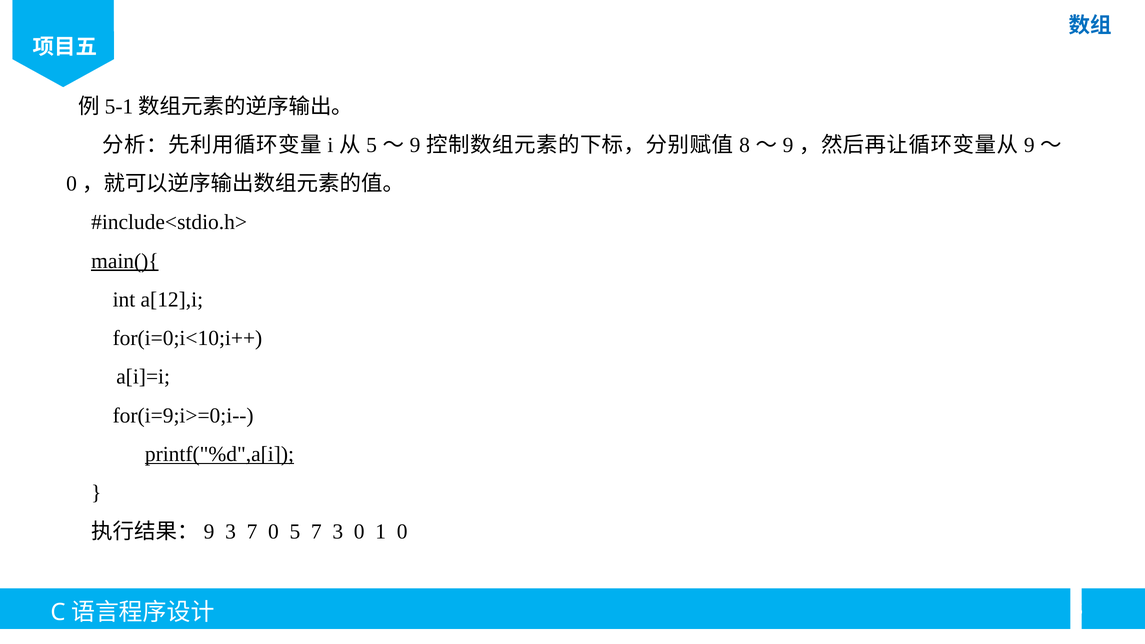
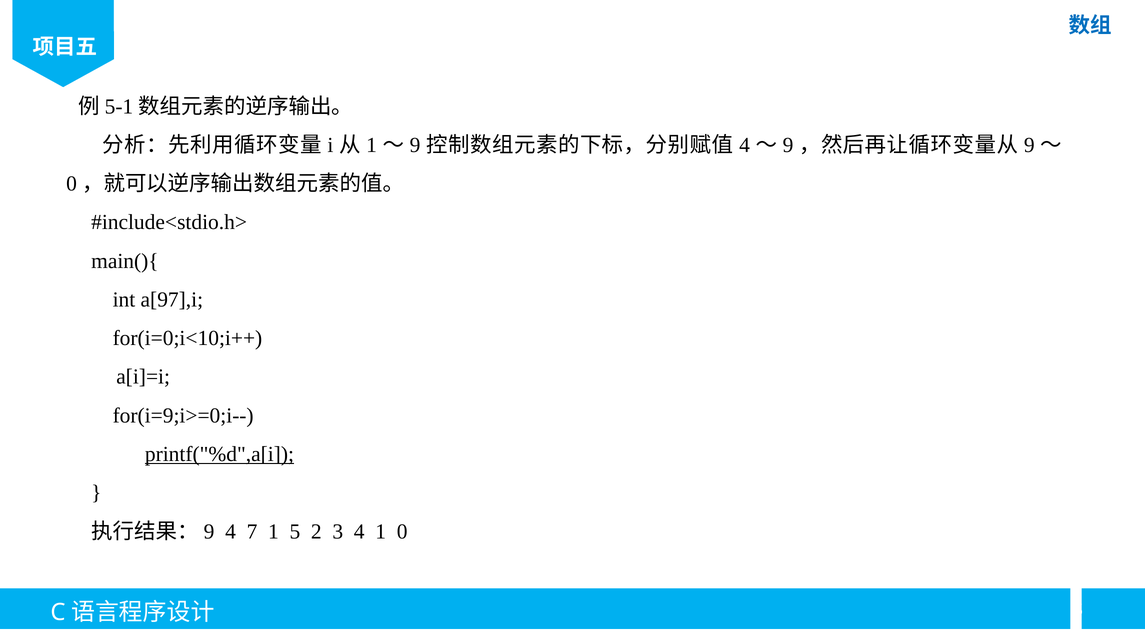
5 at (372, 145): 5 -> 1
8 at (745, 145): 8 -> 4
main(){ underline: present -> none
a[12],i: a[12],i -> a[97],i
3 at (231, 532): 3 -> 4
7 0: 0 -> 1
5 7: 7 -> 2
3 0: 0 -> 4
